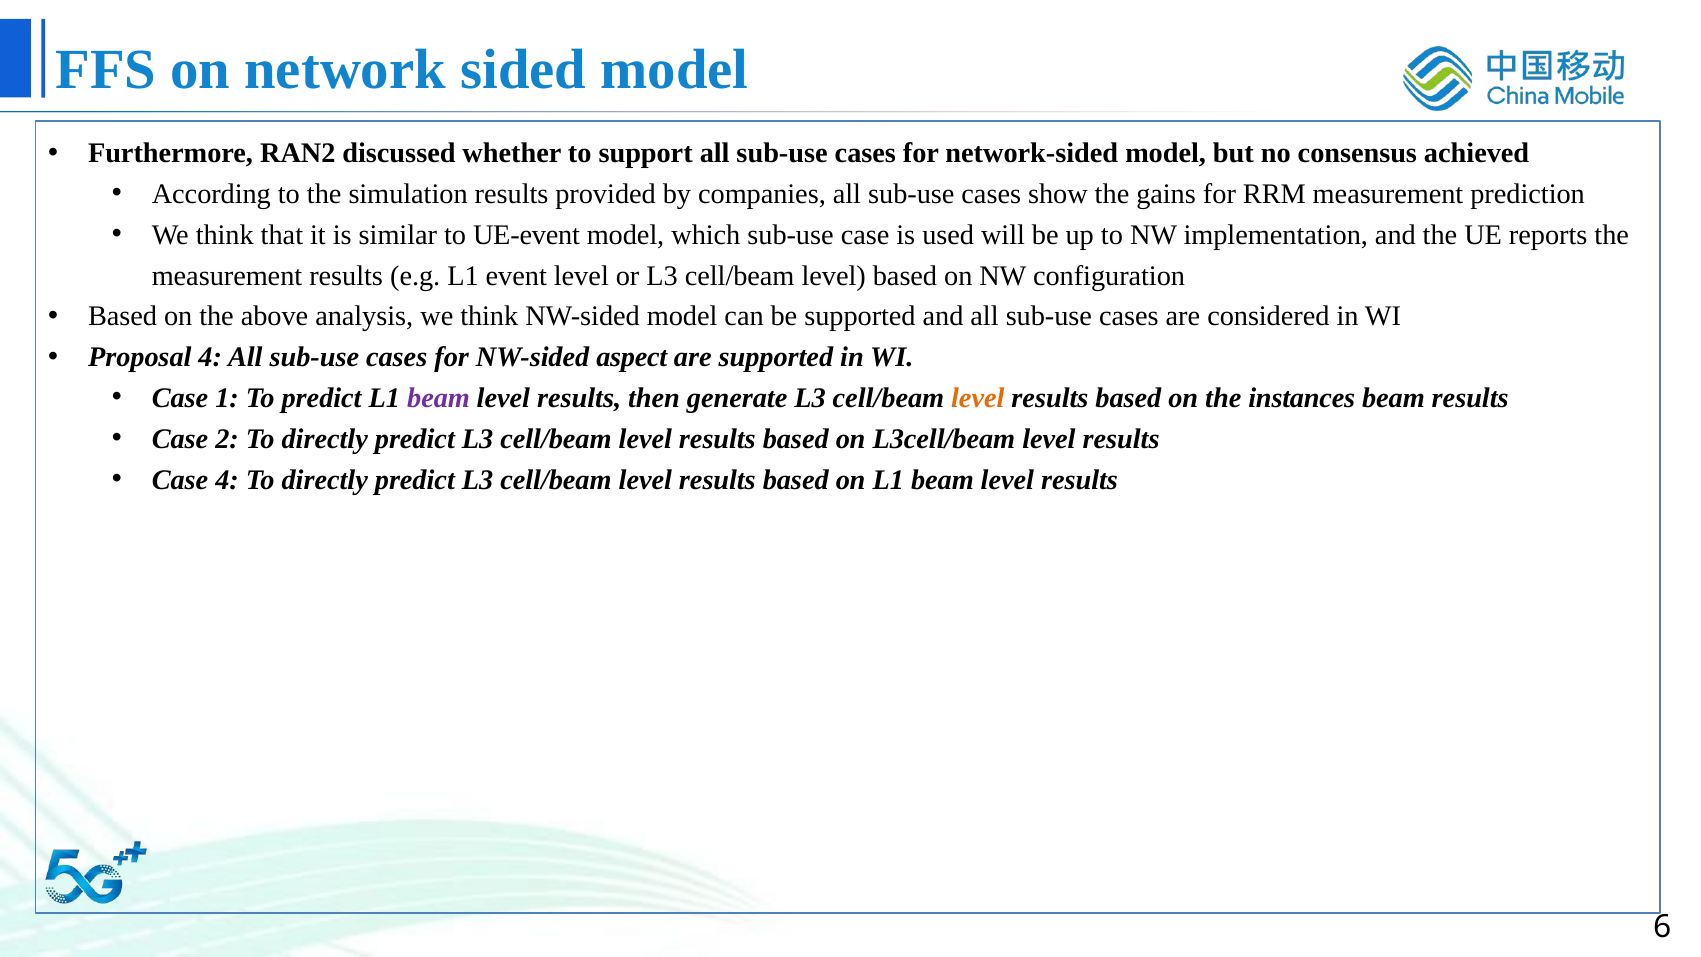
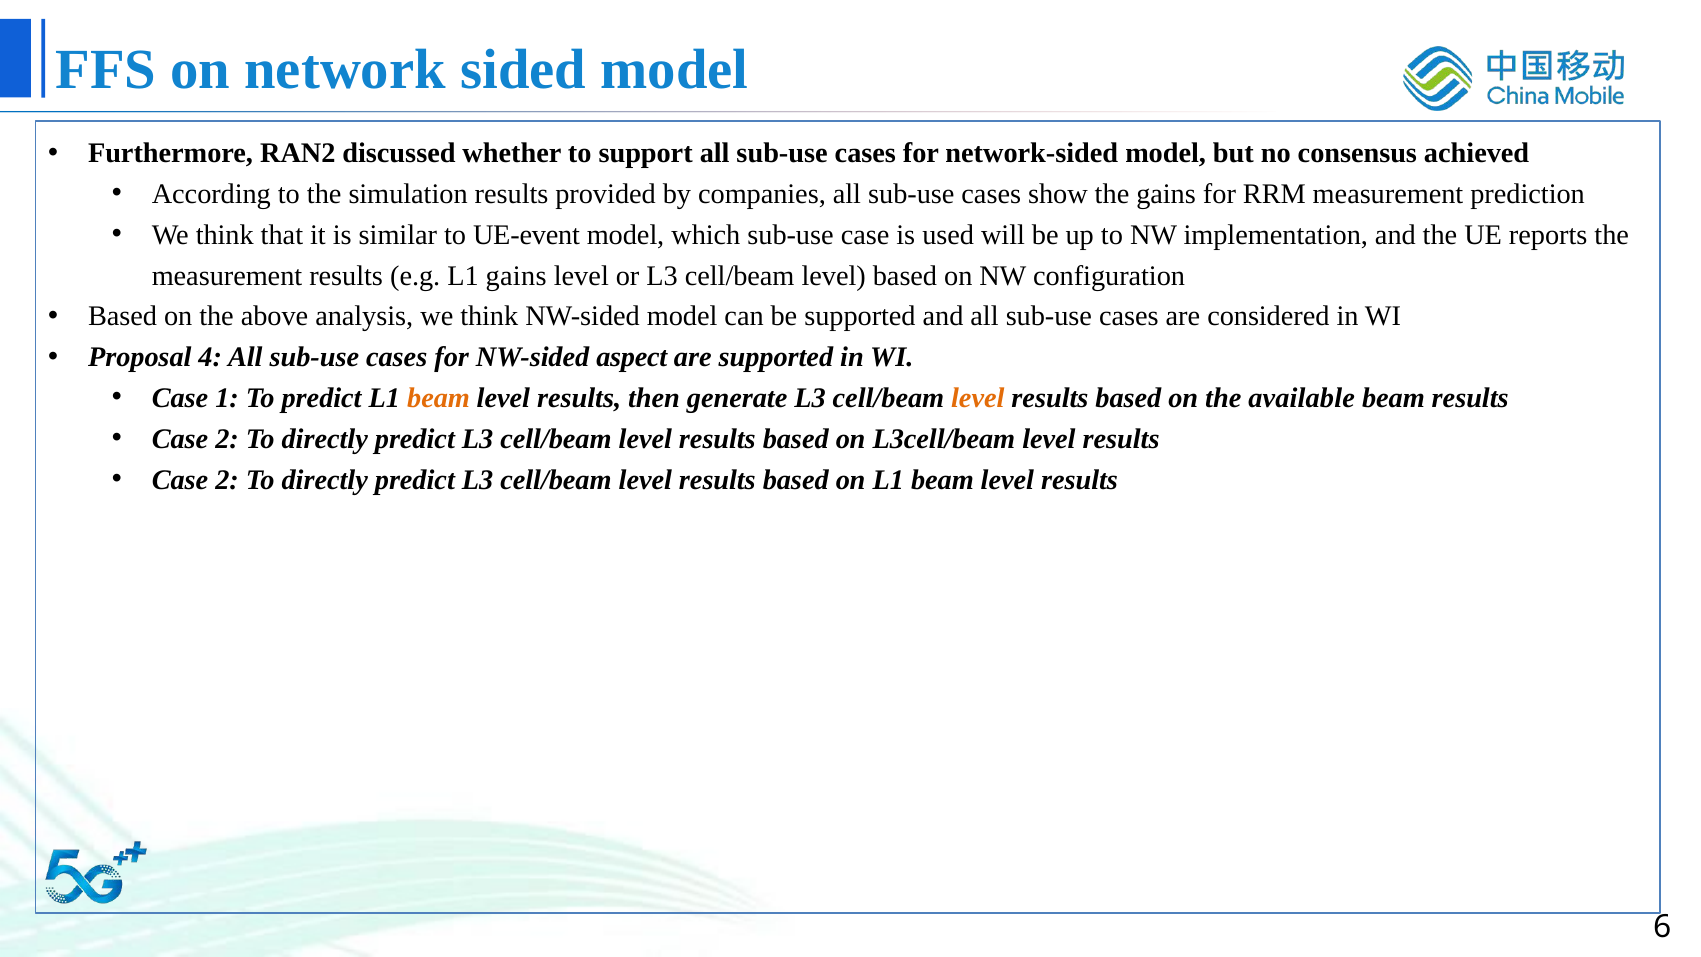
L1 event: event -> gains
beam at (439, 398) colour: purple -> orange
instances: instances -> available
4 at (227, 480): 4 -> 2
